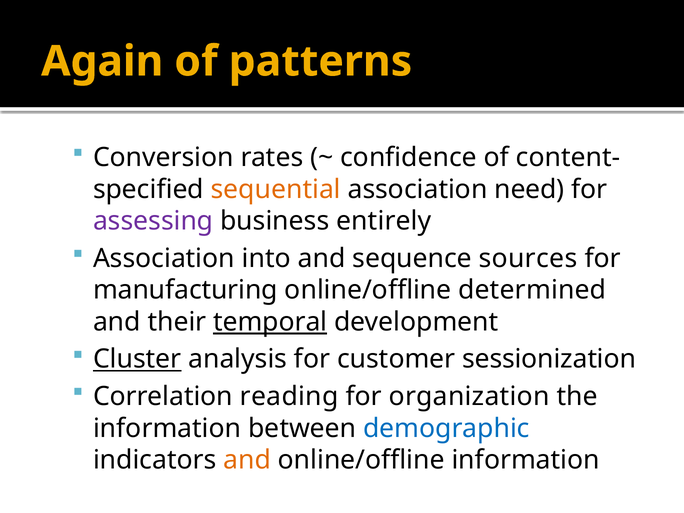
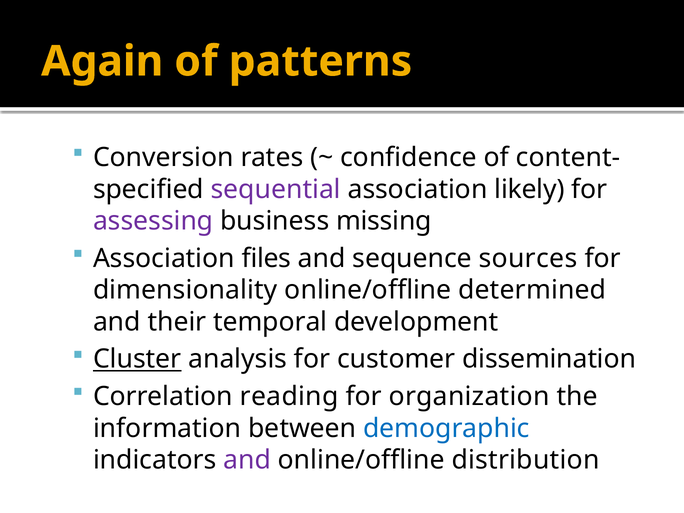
sequential colour: orange -> purple
need: need -> likely
entirely: entirely -> missing
into: into -> files
manufacturing: manufacturing -> dimensionality
temporal underline: present -> none
sessionization: sessionization -> dissemination
and at (247, 460) colour: orange -> purple
online/offline information: information -> distribution
